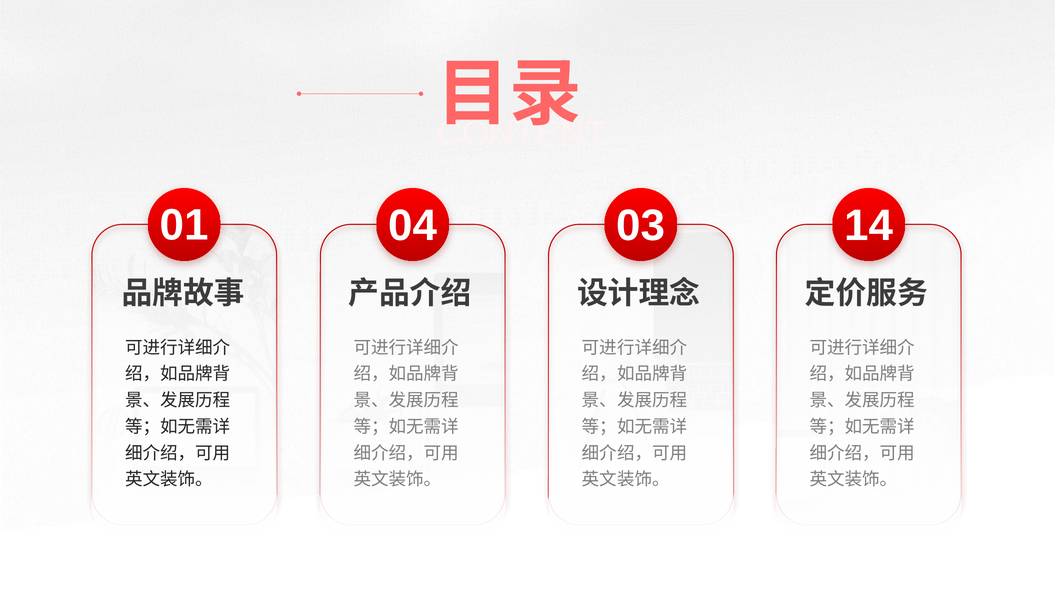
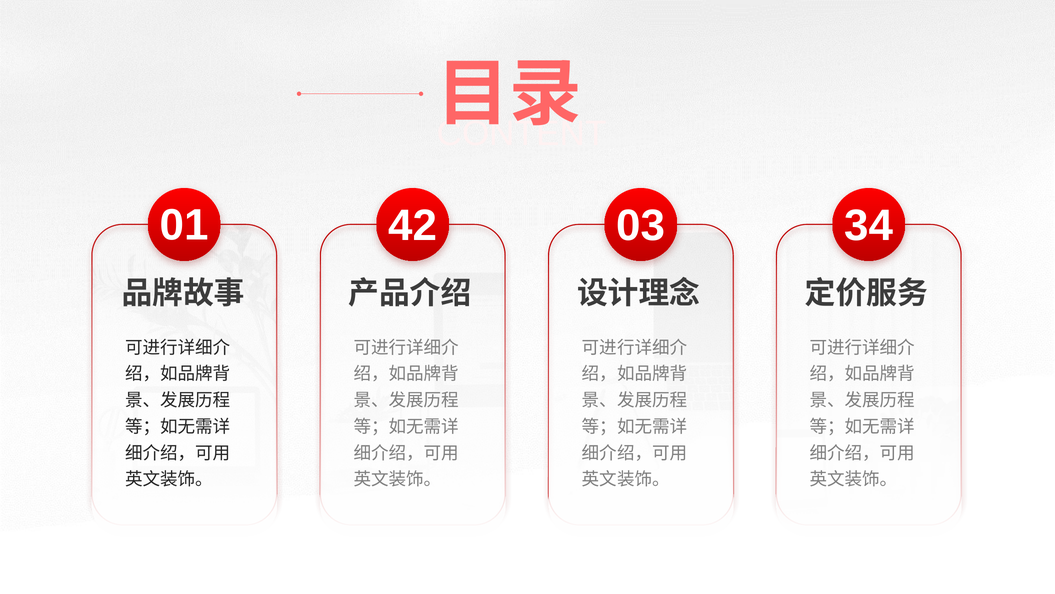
04: 04 -> 42
14: 14 -> 34
